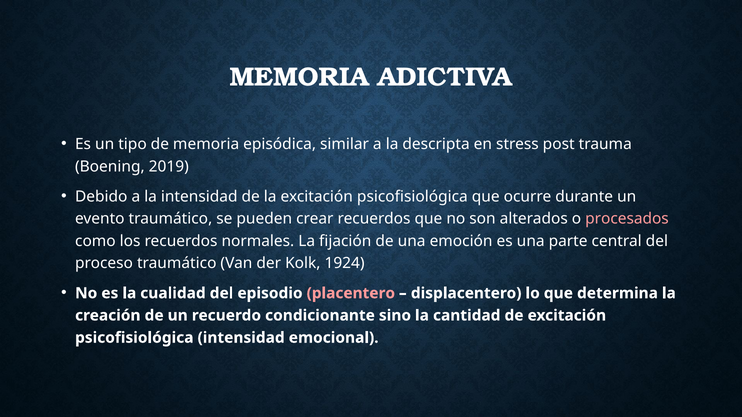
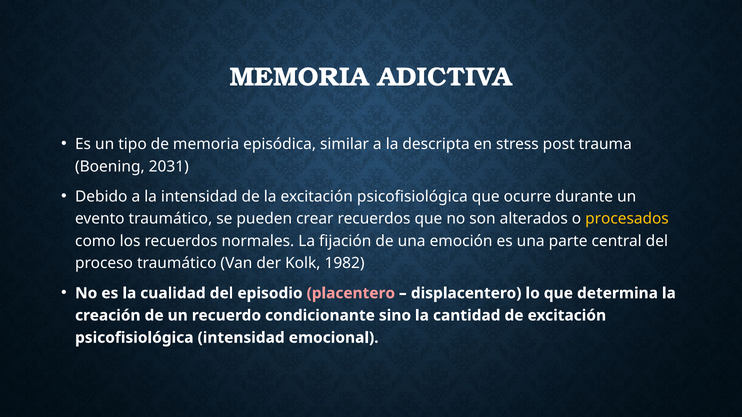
2019: 2019 -> 2031
procesados colour: pink -> yellow
1924: 1924 -> 1982
